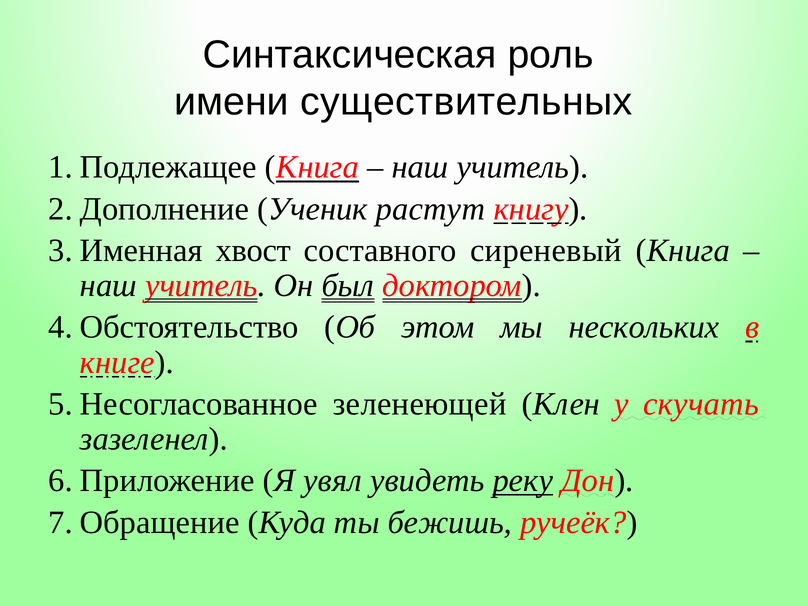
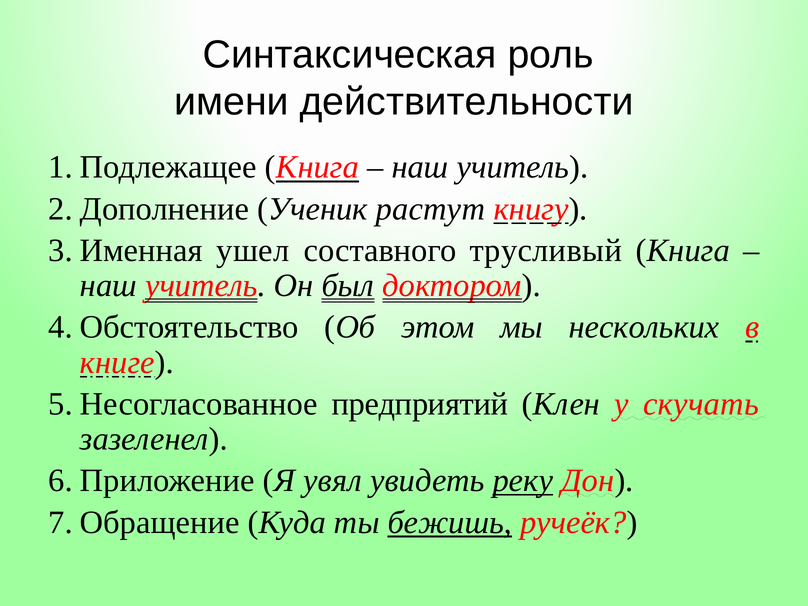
существительных: существительных -> действительности
хвост: хвост -> ушел
сиреневый: сиреневый -> трусливый
зеленеющей: зеленеющей -> предприятий
бежишь underline: none -> present
